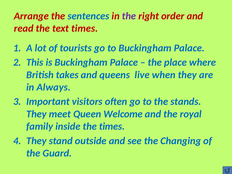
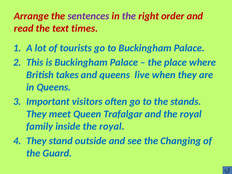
sentences colour: blue -> purple
in Always: Always -> Queens
Welcome: Welcome -> Trafalgar
inside the times: times -> royal
